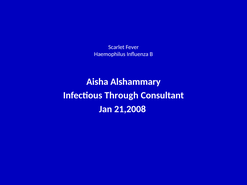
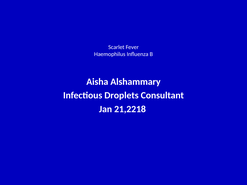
Through: Through -> Droplets
21,2008: 21,2008 -> 21,2218
